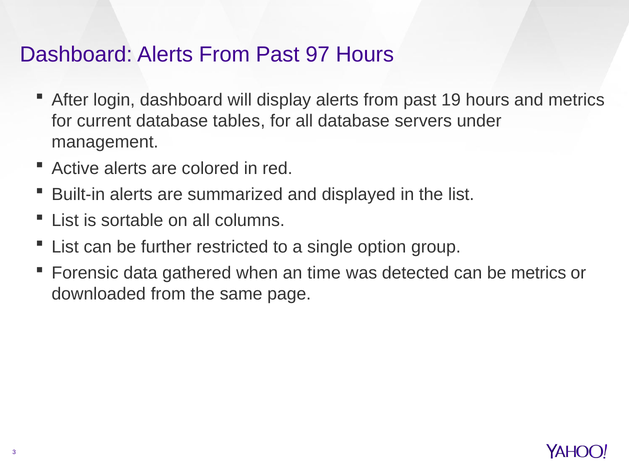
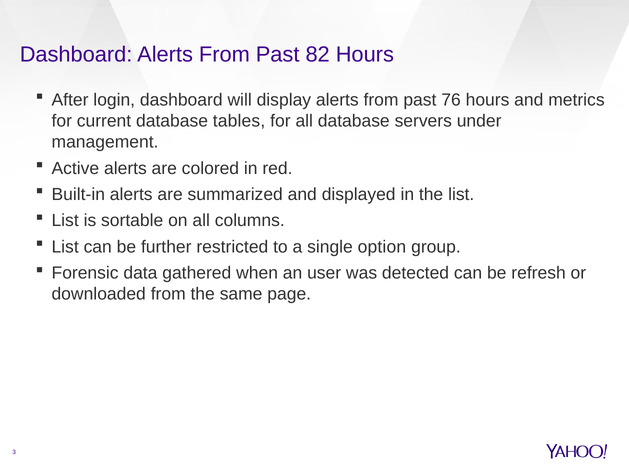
97: 97 -> 82
19: 19 -> 76
time: time -> user
be metrics: metrics -> refresh
